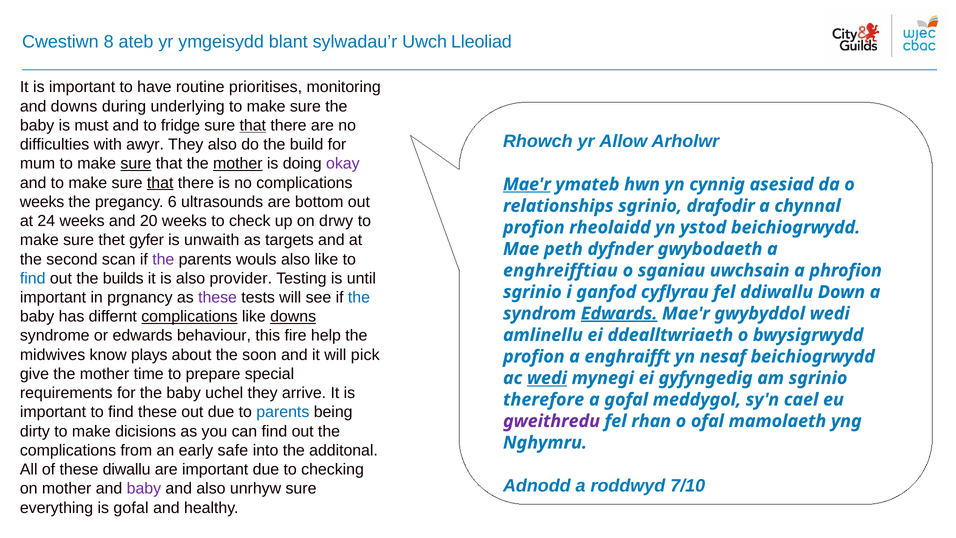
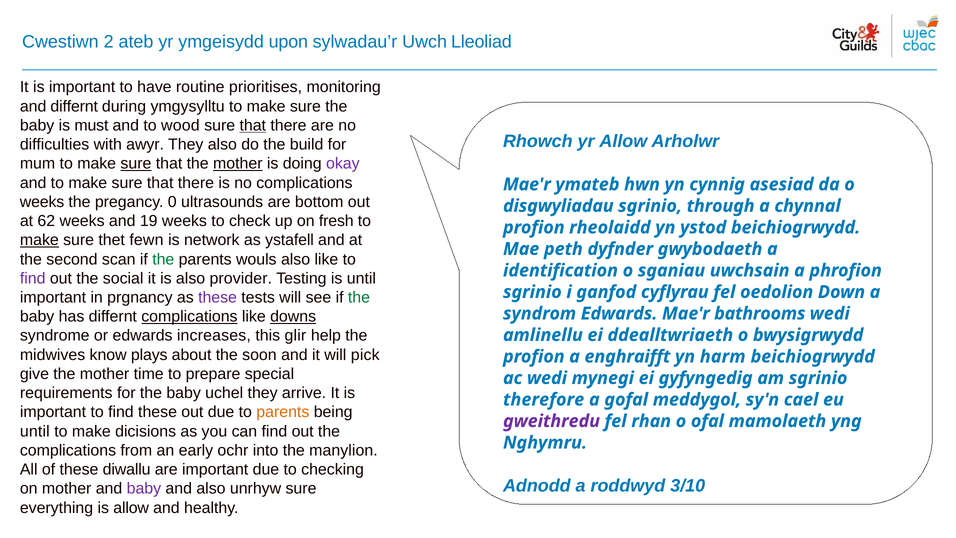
8: 8 -> 2
blant: blant -> upon
and downs: downs -> differnt
underlying: underlying -> ymgysylltu
fridge: fridge -> wood
that at (160, 183) underline: present -> none
Mae'r at (527, 184) underline: present -> none
6: 6 -> 0
relationships: relationships -> disgwyliadau
drafodir: drafodir -> through
24: 24 -> 62
20: 20 -> 19
drwy: drwy -> fresh
make at (39, 240) underline: none -> present
gyfer: gyfer -> fewn
unwaith: unwaith -> network
targets: targets -> ystafell
the at (163, 259) colour: purple -> green
enghreifftiau: enghreifftiau -> identification
find at (33, 278) colour: blue -> purple
builds: builds -> social
ddiwallu: ddiwallu -> oedolion
the at (359, 297) colour: blue -> green
Edwards at (619, 313) underline: present -> none
gwybyddol: gwybyddol -> bathrooms
behaviour: behaviour -> increases
fire: fire -> glir
nesaf: nesaf -> harm
wedi at (547, 378) underline: present -> none
parents at (283, 412) colour: blue -> orange
dirty at (35, 431): dirty -> until
safe: safe -> ochr
additonal: additonal -> manylion
7/10: 7/10 -> 3/10
is gofal: gofal -> allow
